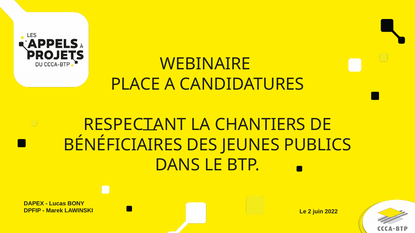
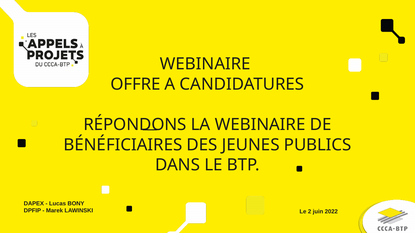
PLACE: PLACE -> OFFRE
RESPECTANT: RESPECTANT -> RÉPONDONS
LA CHANTIERS: CHANTIERS -> WEBINAIRE
